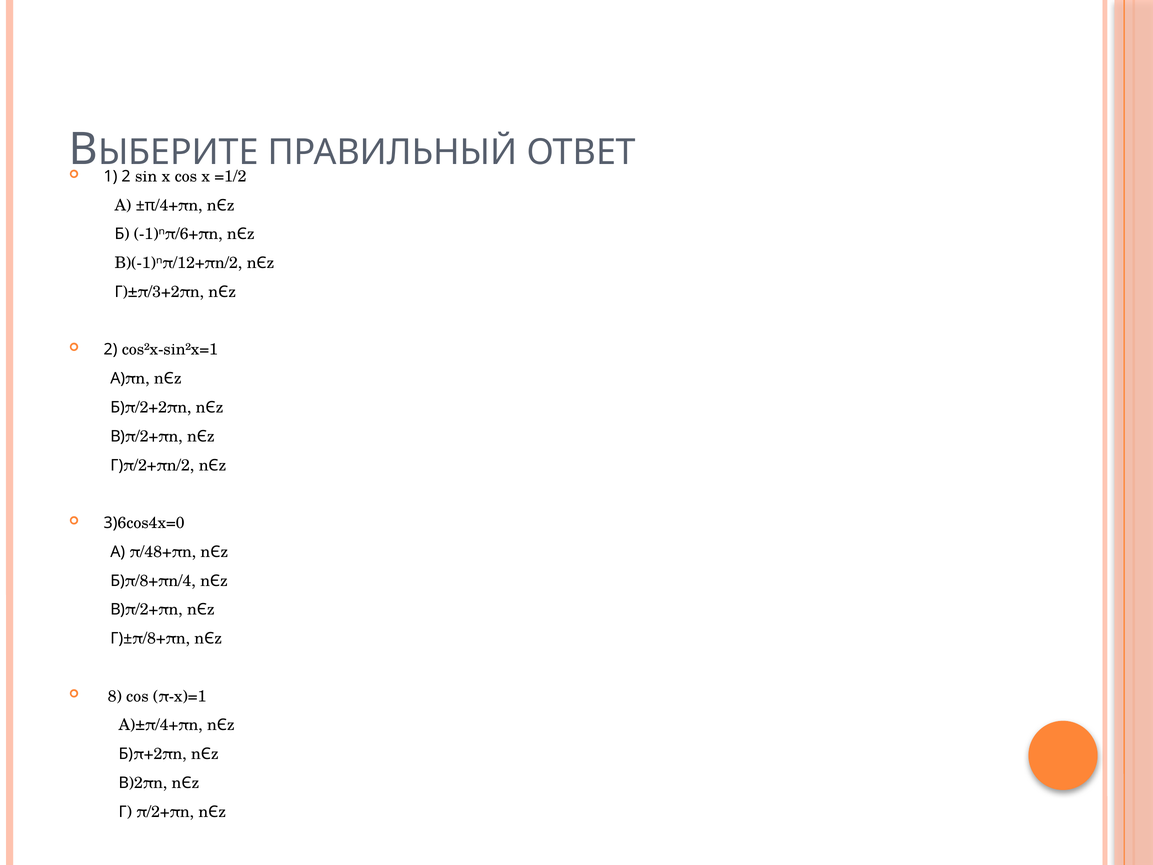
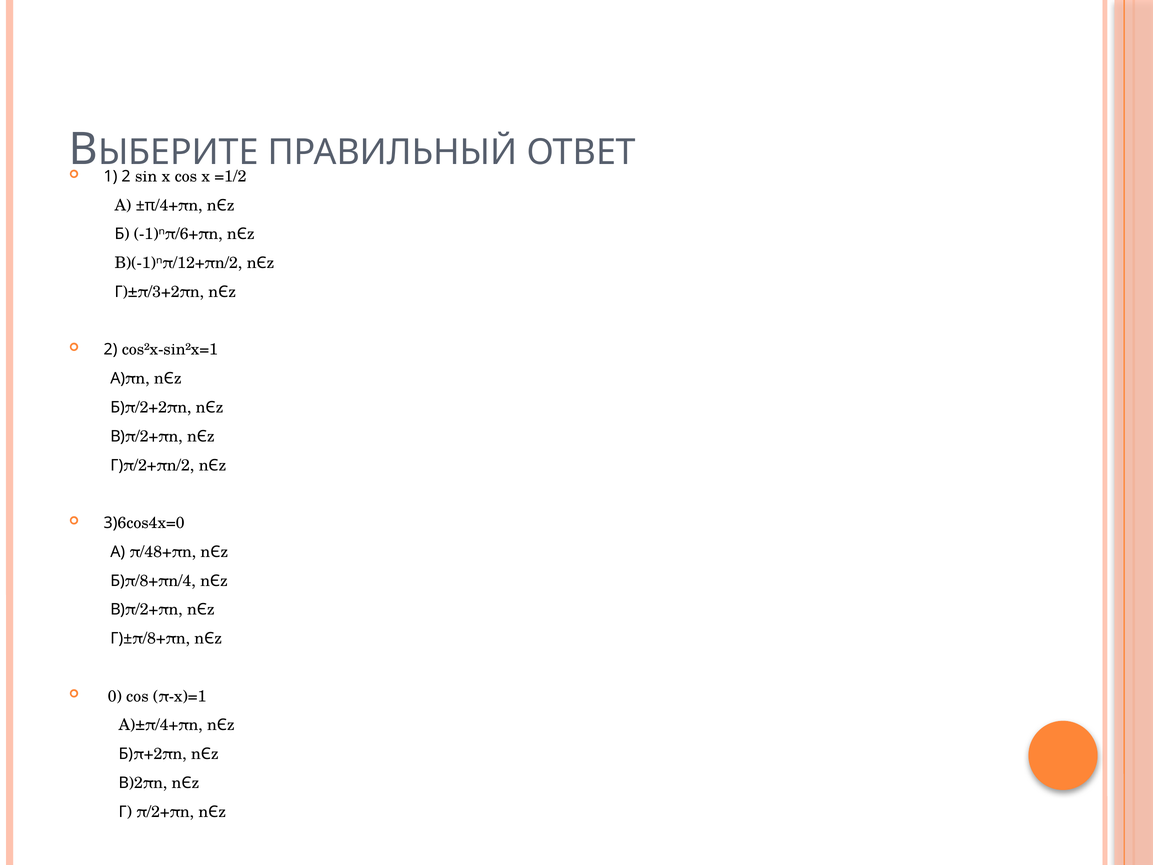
8: 8 -> 0
